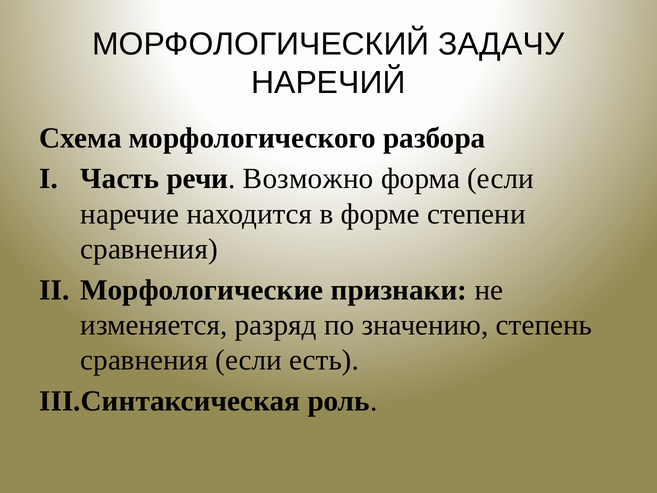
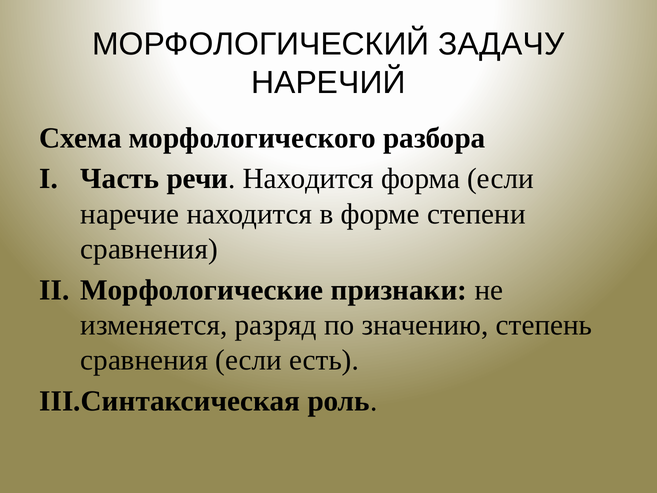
речи Возможно: Возможно -> Находится
